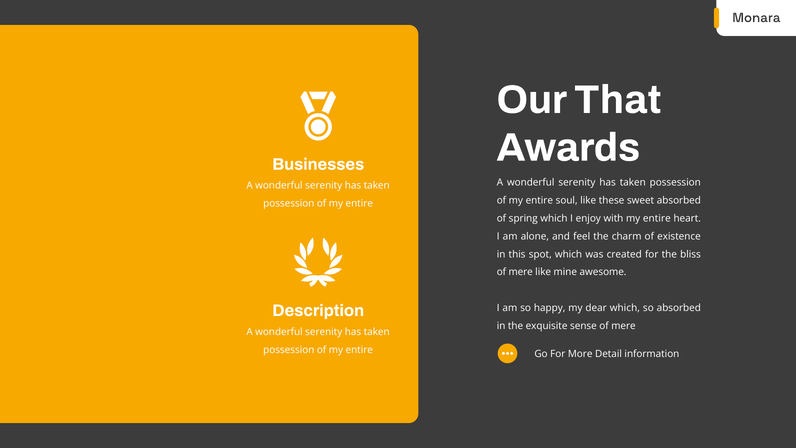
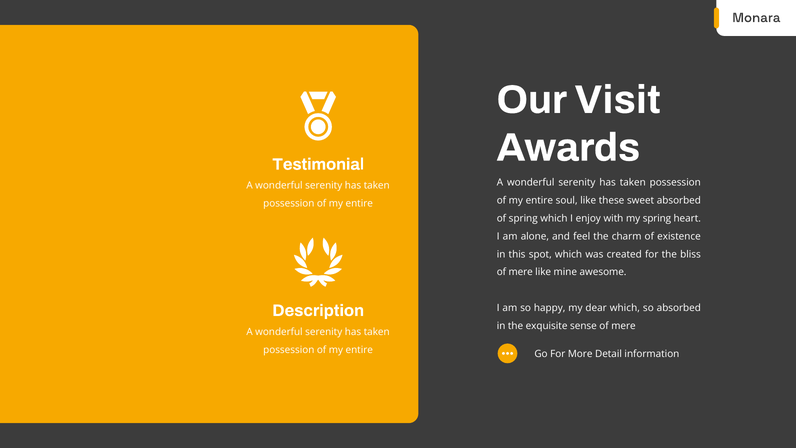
That: That -> Visit
Businesses: Businesses -> Testimonial
with my entire: entire -> spring
